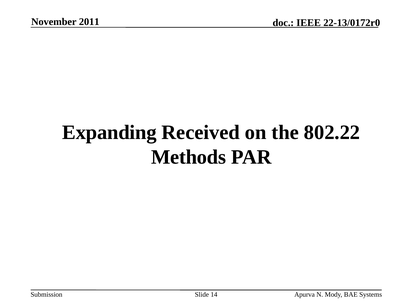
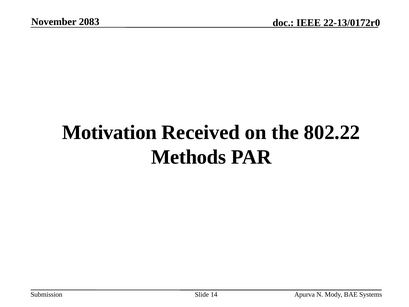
2011: 2011 -> 2083
Expanding: Expanding -> Motivation
